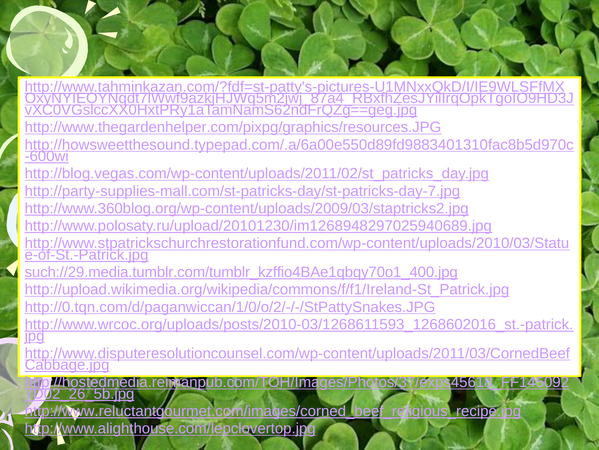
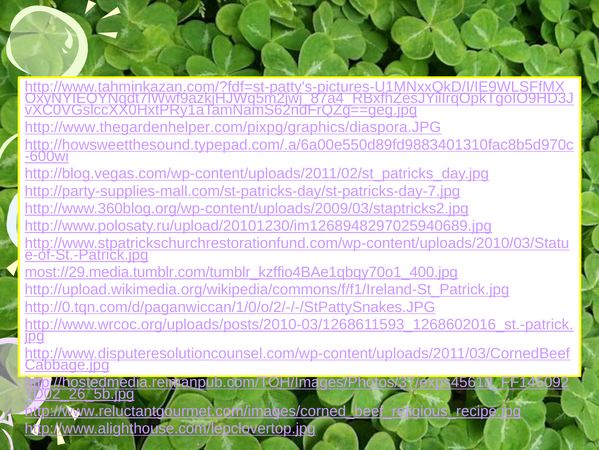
http://www.thegardenhelper.com/pixpg/graphics/resources.JPG: http://www.thegardenhelper.com/pixpg/graphics/resources.JPG -> http://www.thegardenhelper.com/pixpg/graphics/diaspora.JPG
such://29.media.tumblr.com/tumblr_kzffio4BAe1qbqy70o1_400.jpg: such://29.media.tumblr.com/tumblr_kzffio4BAe1qbqy70o1_400.jpg -> most://29.media.tumblr.com/tumblr_kzffio4BAe1qbqy70o1_400.jpg
